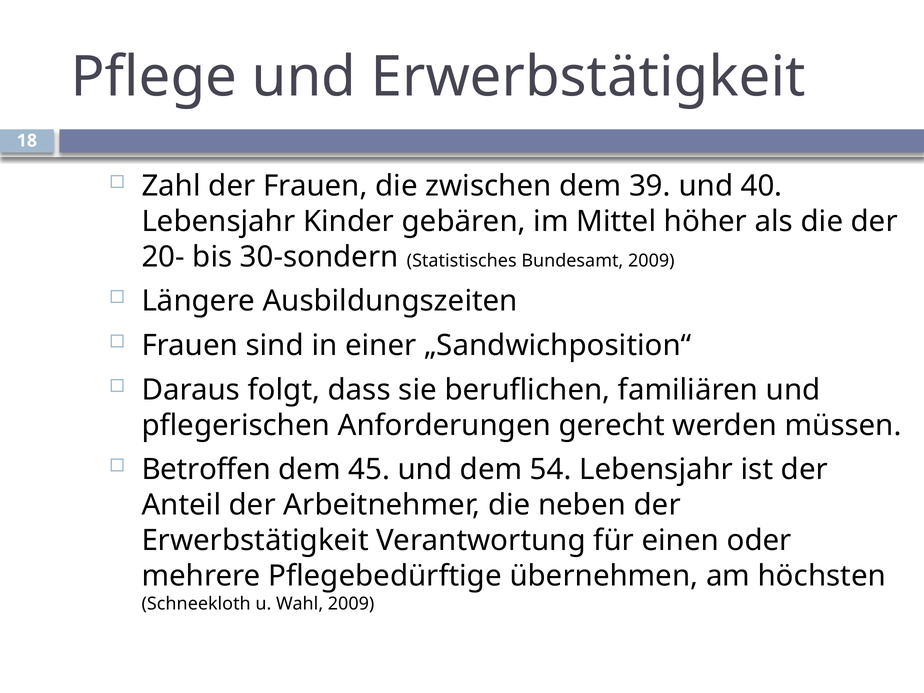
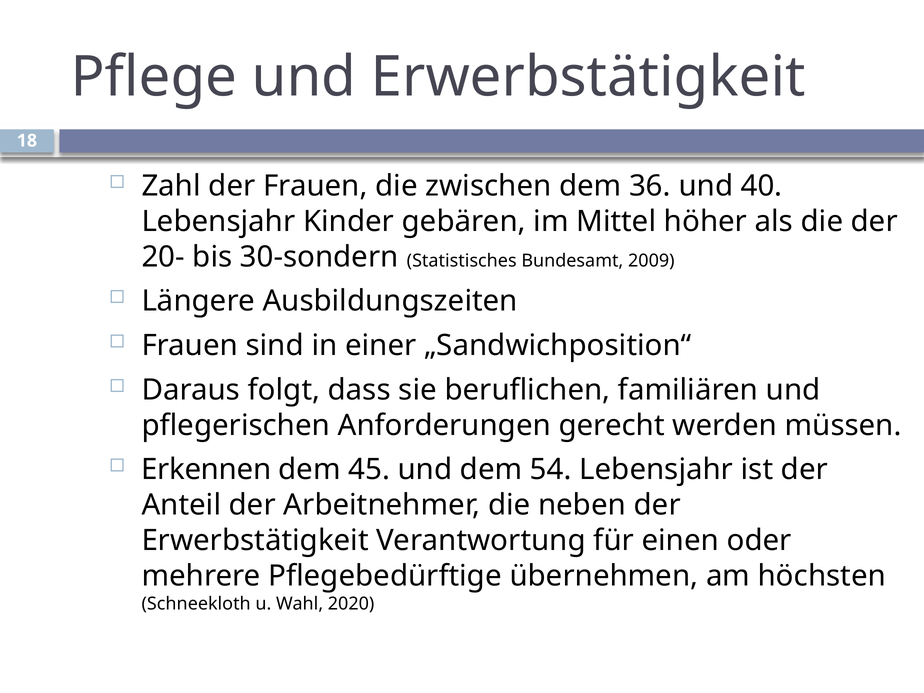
39: 39 -> 36
Betroffen: Betroffen -> Erkennen
Wahl 2009: 2009 -> 2020
